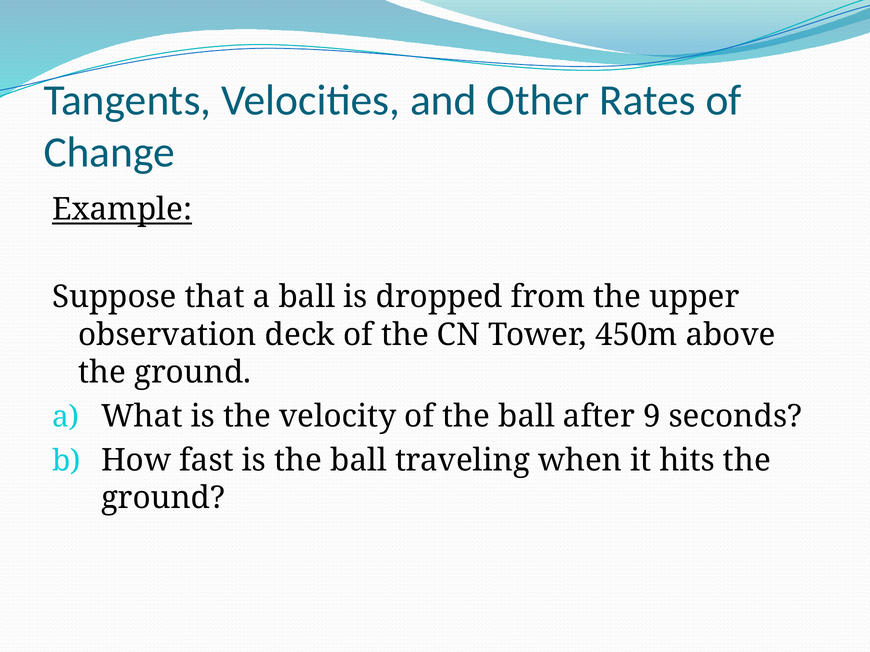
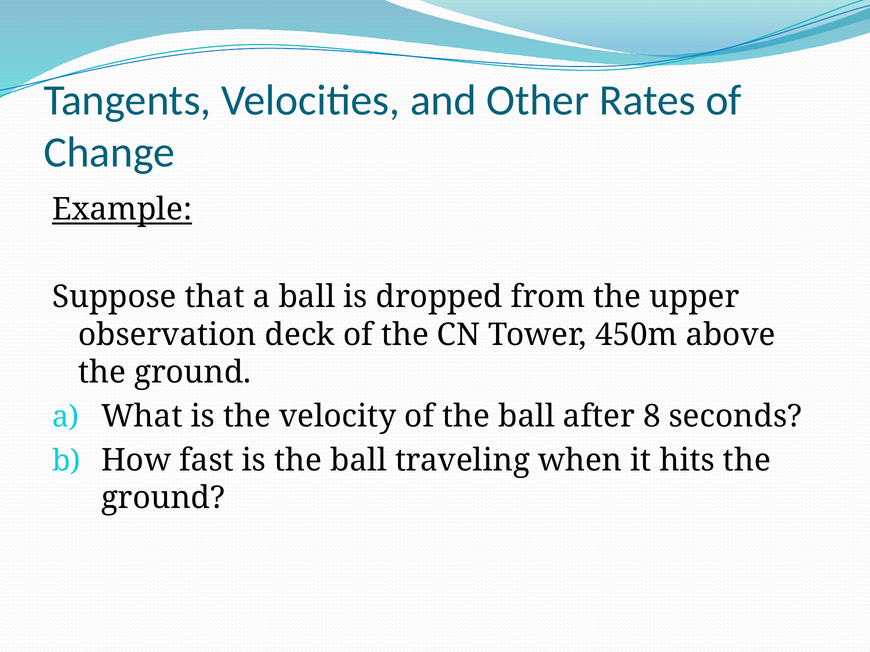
9: 9 -> 8
